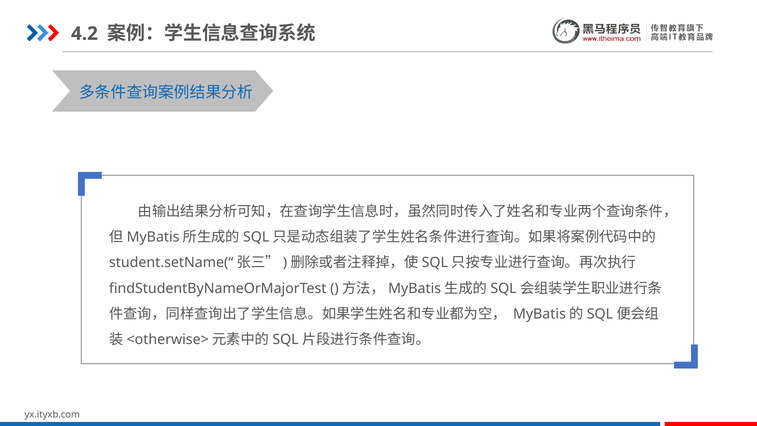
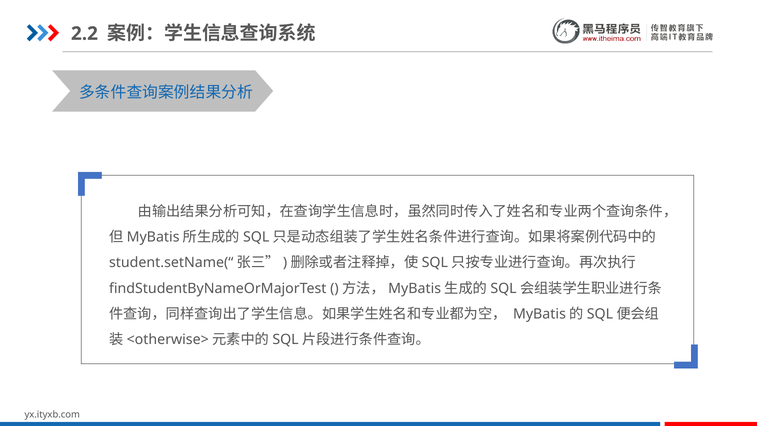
4.2: 4.2 -> 2.2
